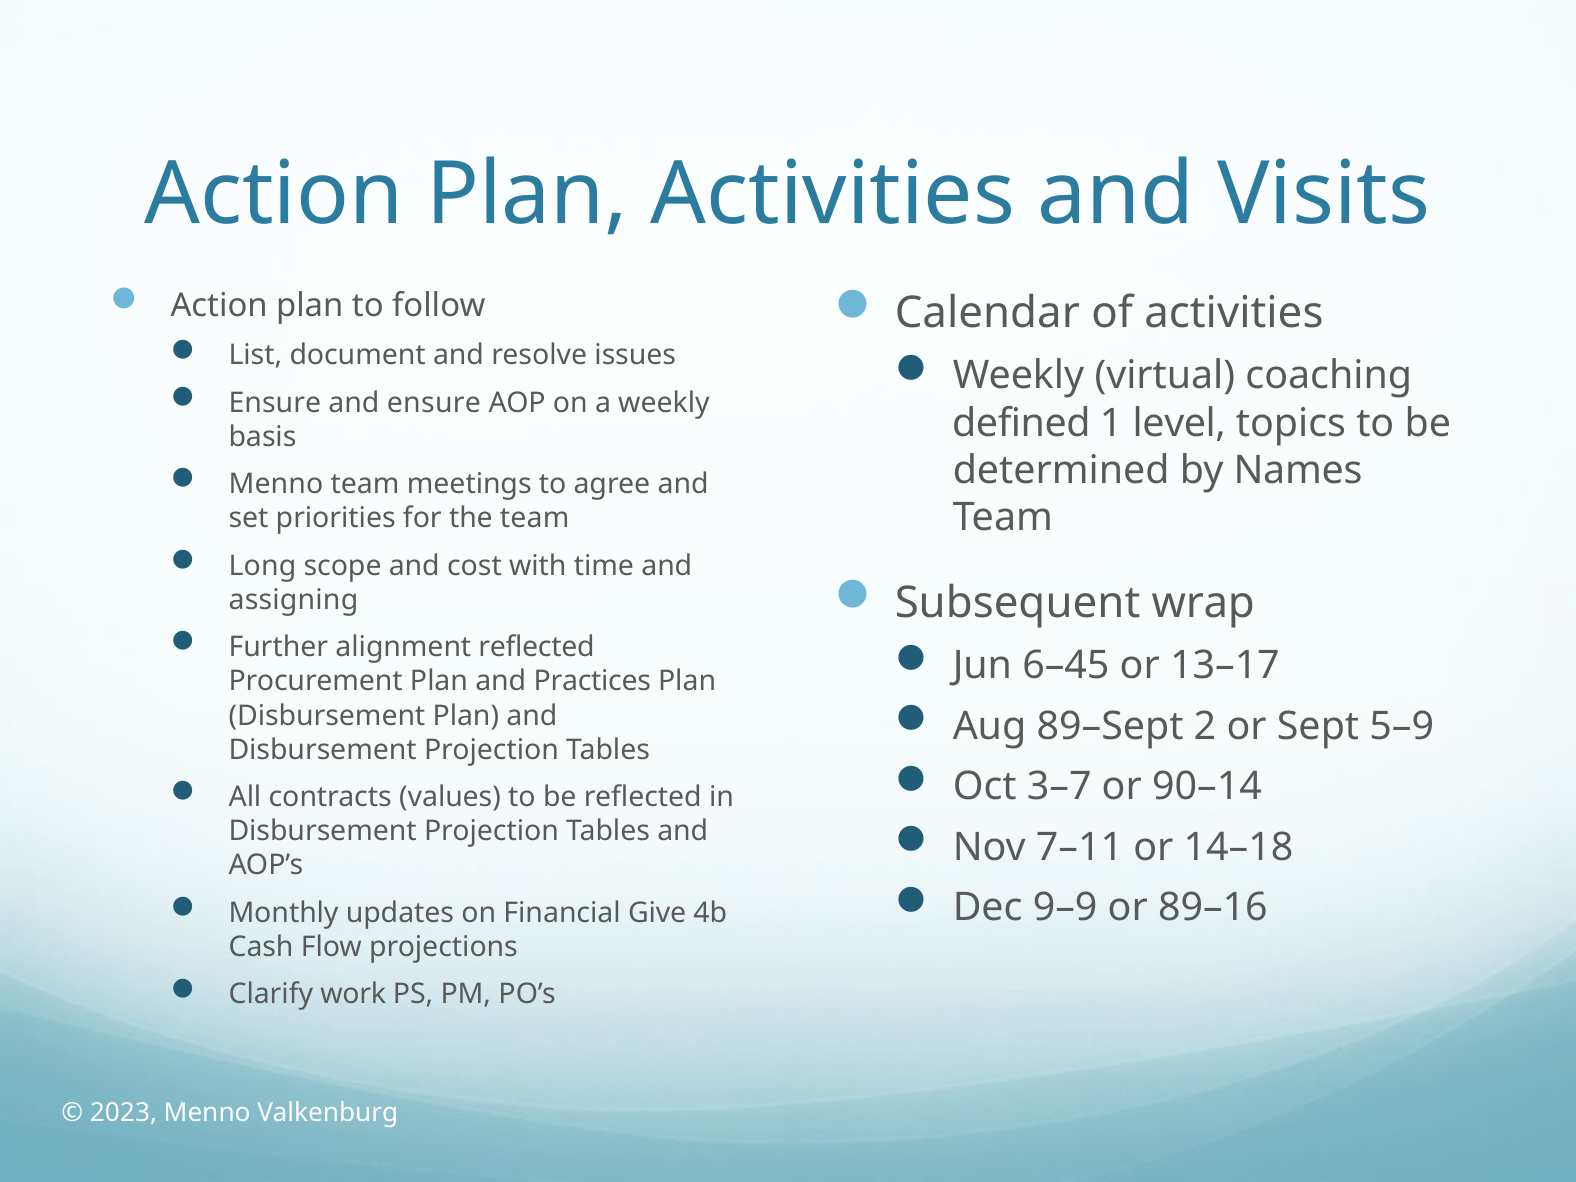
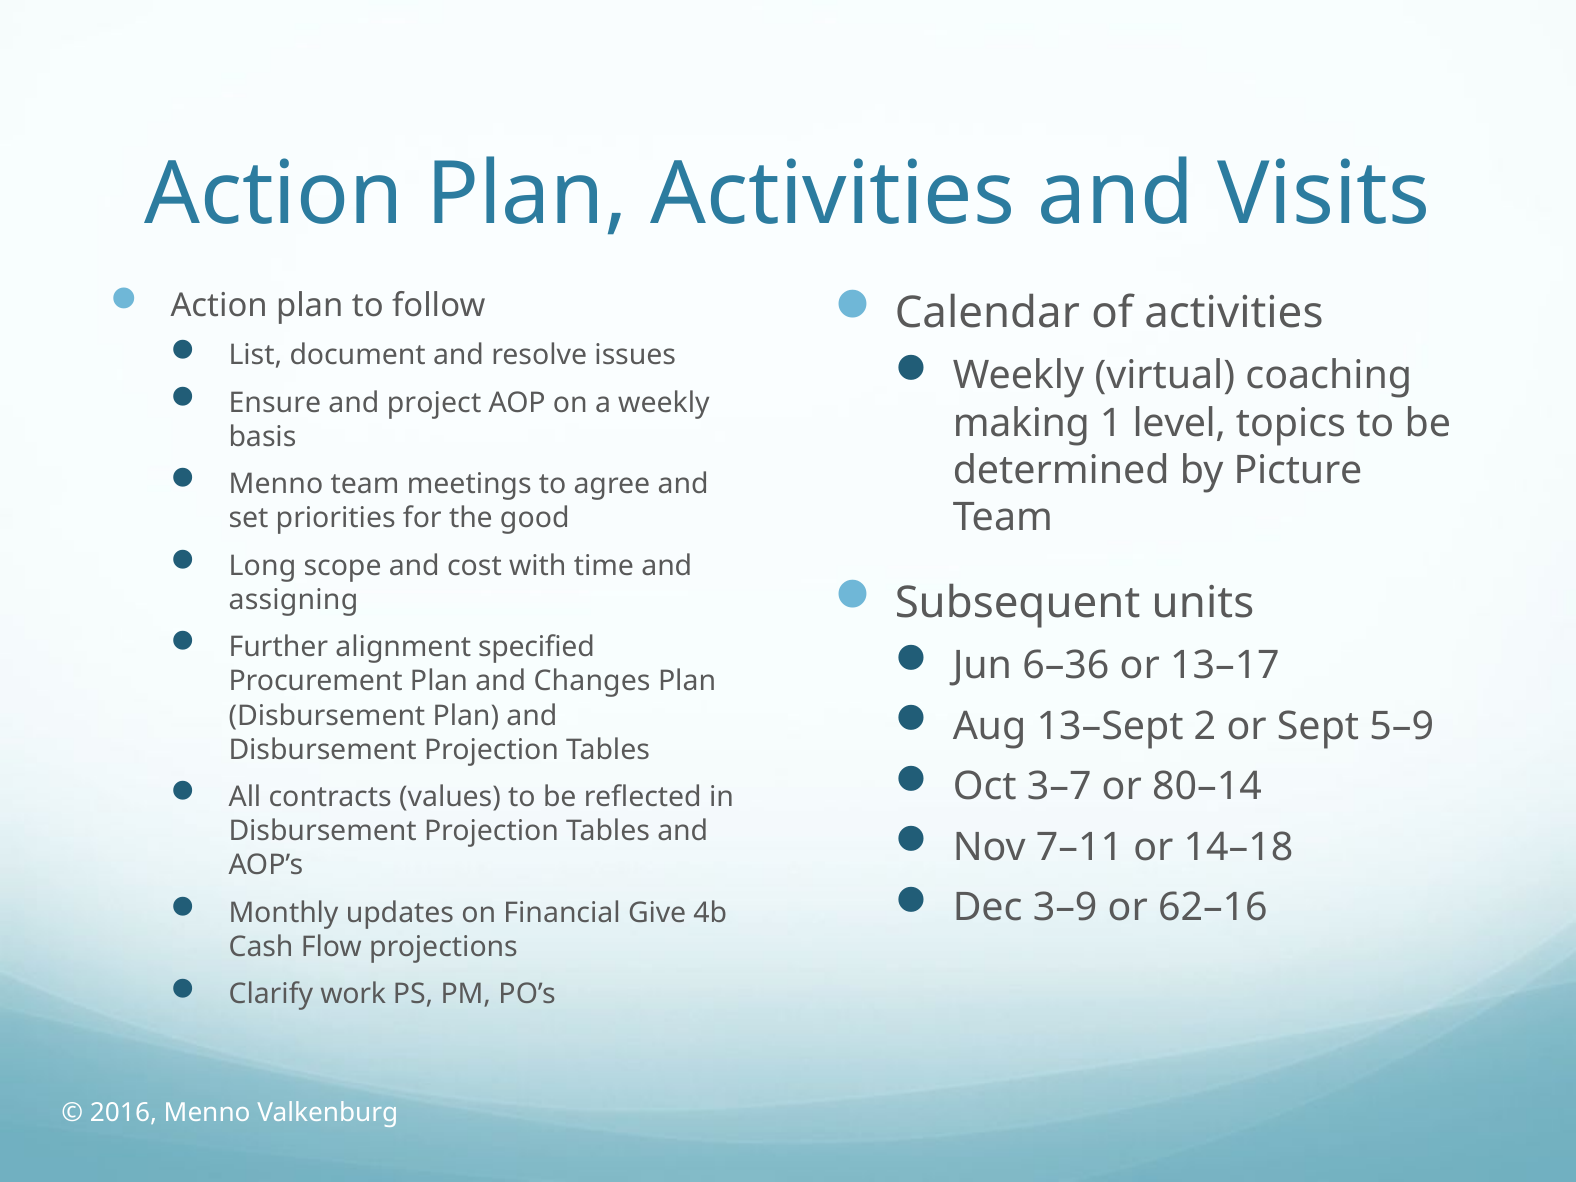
and ensure: ensure -> project
defined: defined -> making
Names: Names -> Picture
the team: team -> good
wrap: wrap -> units
alignment reflected: reflected -> specified
6–45: 6–45 -> 6–36
Practices: Practices -> Changes
89–Sept: 89–Sept -> 13–Sept
90–14: 90–14 -> 80–14
9–9: 9–9 -> 3–9
89–16: 89–16 -> 62–16
2023: 2023 -> 2016
